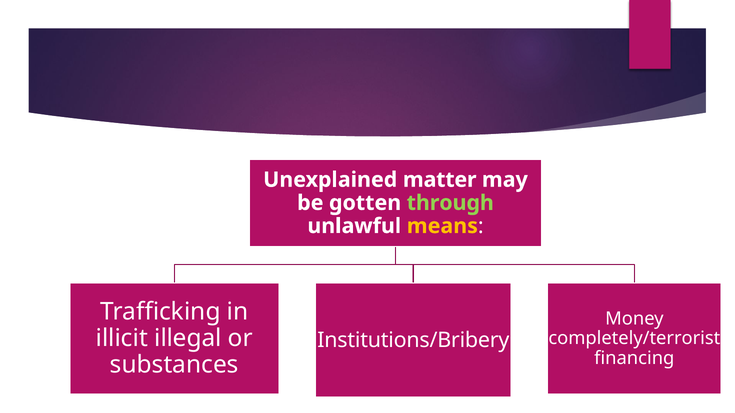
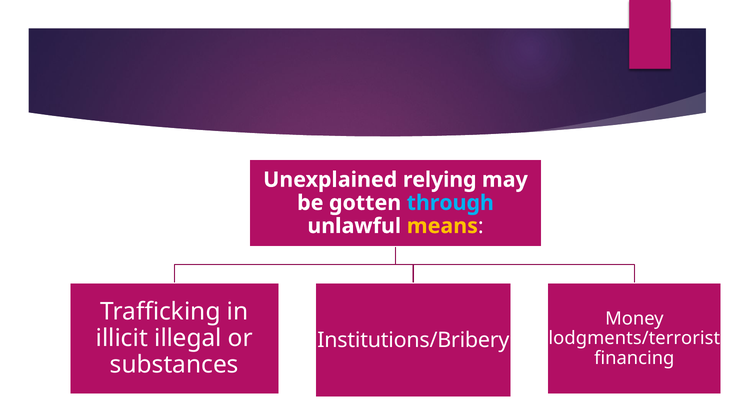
matter: matter -> relying
through colour: light green -> light blue
completely/terrorist: completely/terrorist -> lodgments/terrorist
